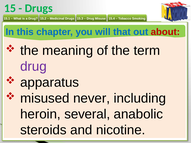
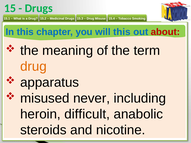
will that: that -> this
drug at (33, 67) colour: purple -> orange
several: several -> difficult
